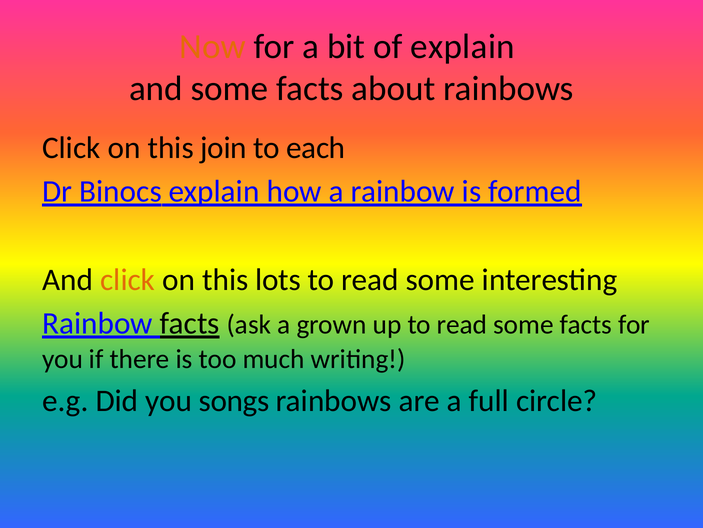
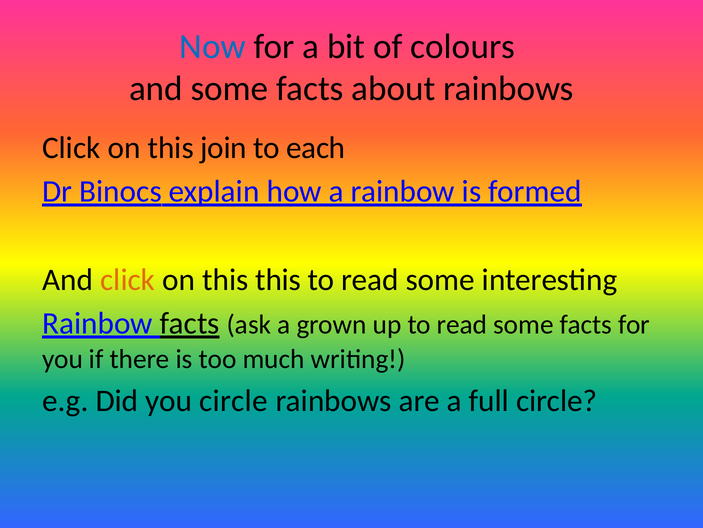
Now colour: orange -> blue
of explain: explain -> colours
this lots: lots -> this
you songs: songs -> circle
